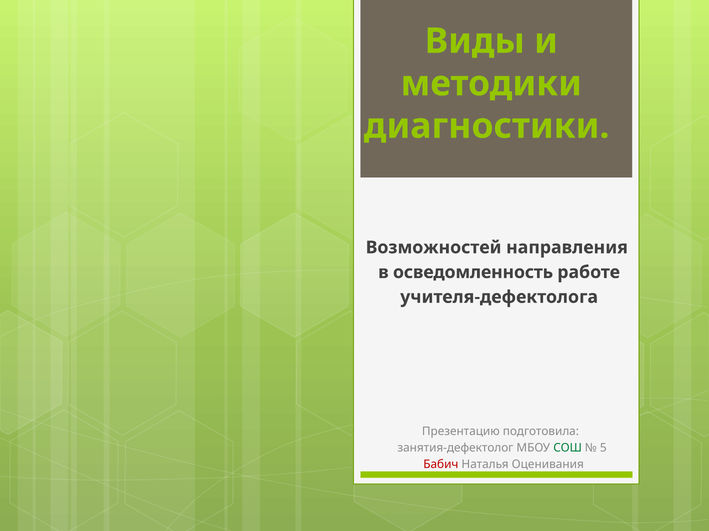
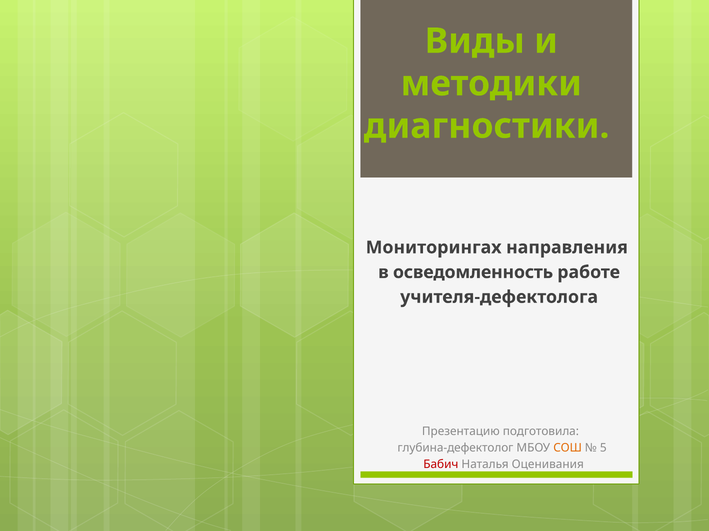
Возможностей: Возможностей -> Мониторингах
занятия-дефектолог: занятия-дефектолог -> глубина-дефектолог
СОШ colour: green -> orange
